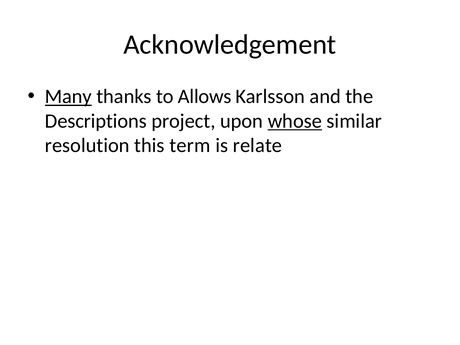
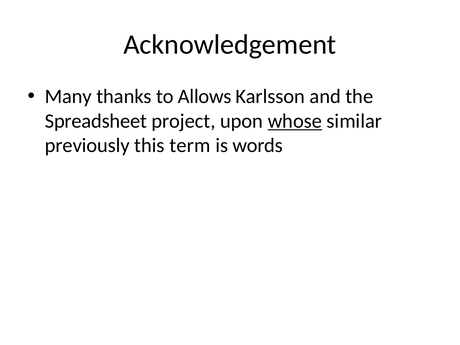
Many underline: present -> none
Descriptions: Descriptions -> Spreadsheet
resolution: resolution -> previously
relate: relate -> words
